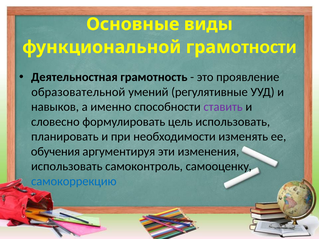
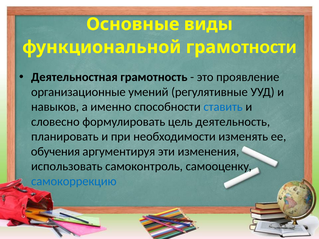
образовательной: образовательной -> организационные
ставить colour: purple -> blue
цель использовать: использовать -> деятельность
